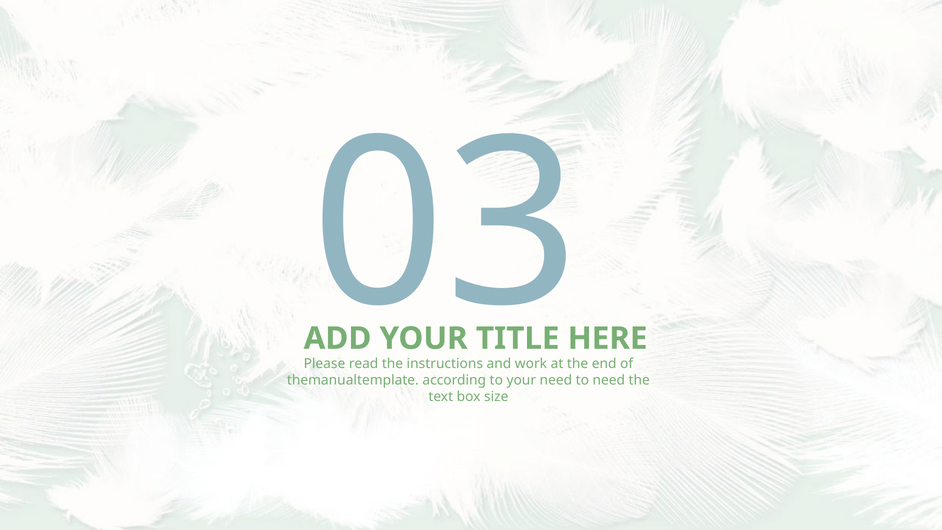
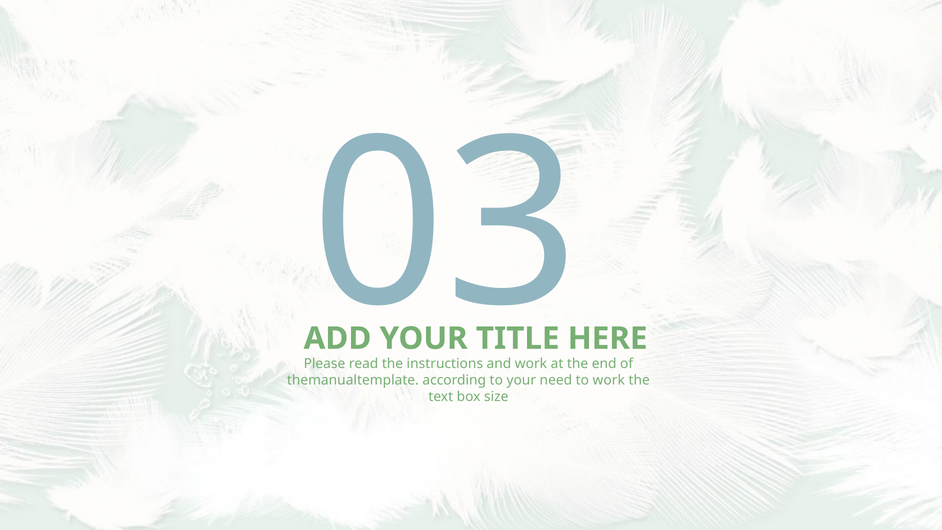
to need: need -> work
